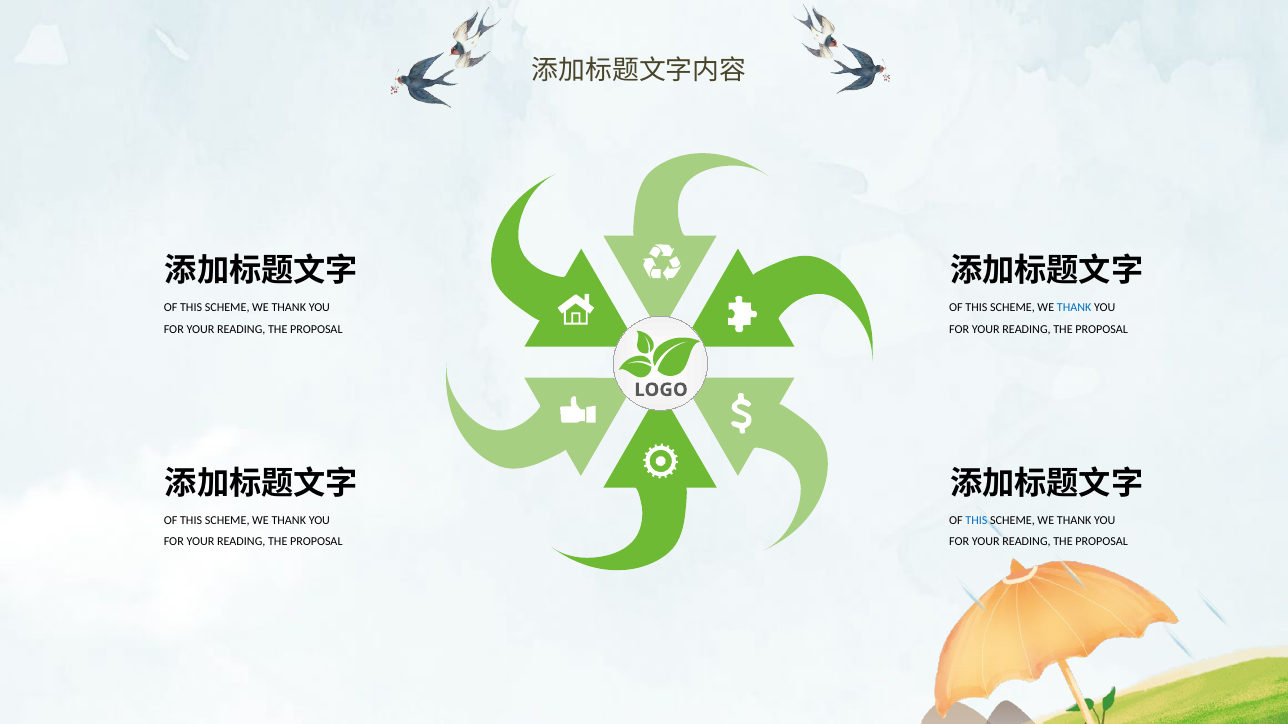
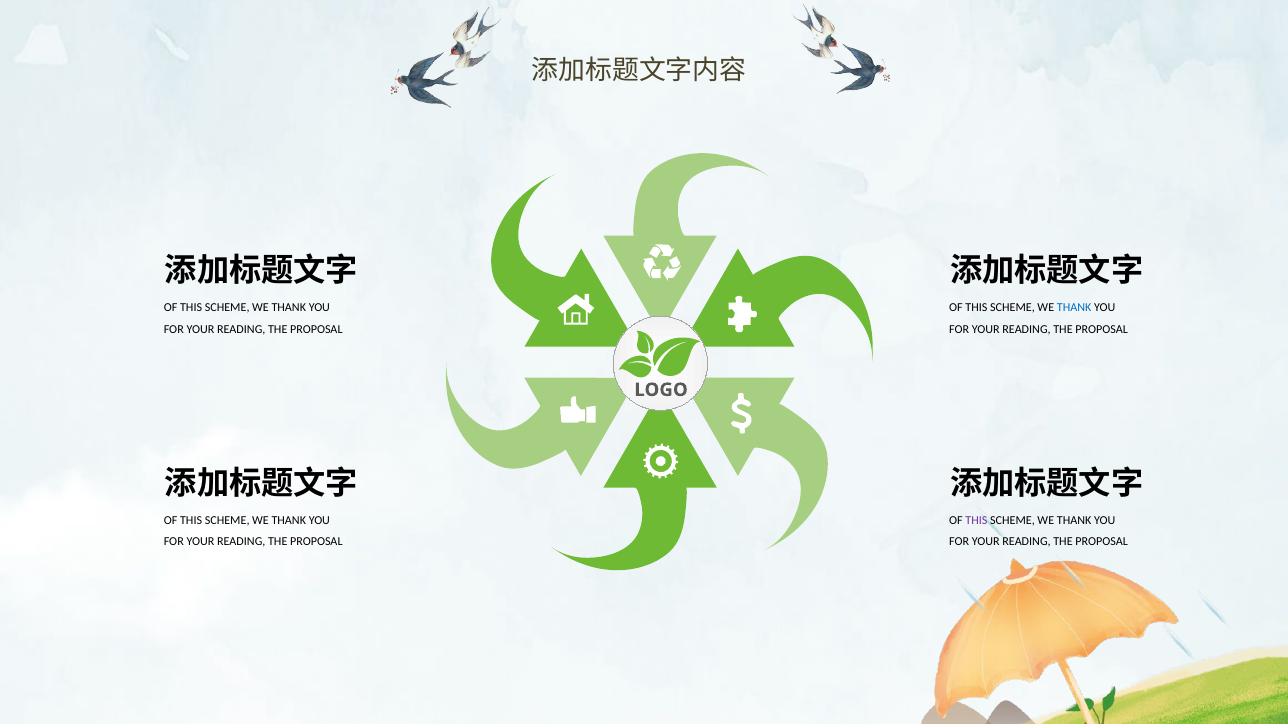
THIS at (976, 520) colour: blue -> purple
